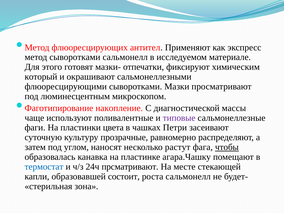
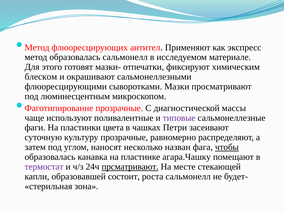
метод сыворотками: сыворотками -> образовалась
который: который -> блеском
Фаготипирование накопление: накопление -> прозрачные
растут: растут -> назван
термостат colour: blue -> purple
прсматривают underline: none -> present
